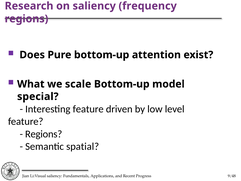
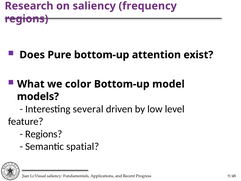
scale: scale -> color
special: special -> models
Interesting feature: feature -> several
